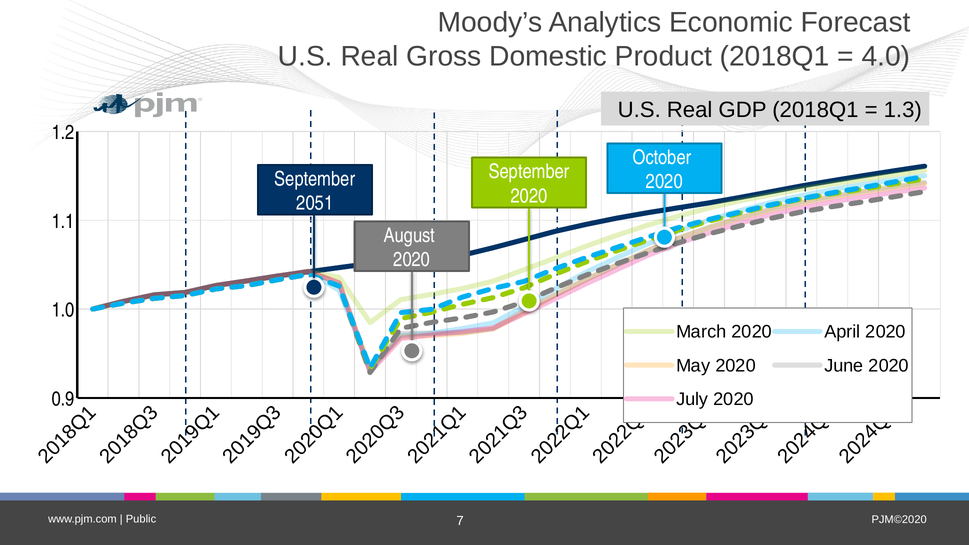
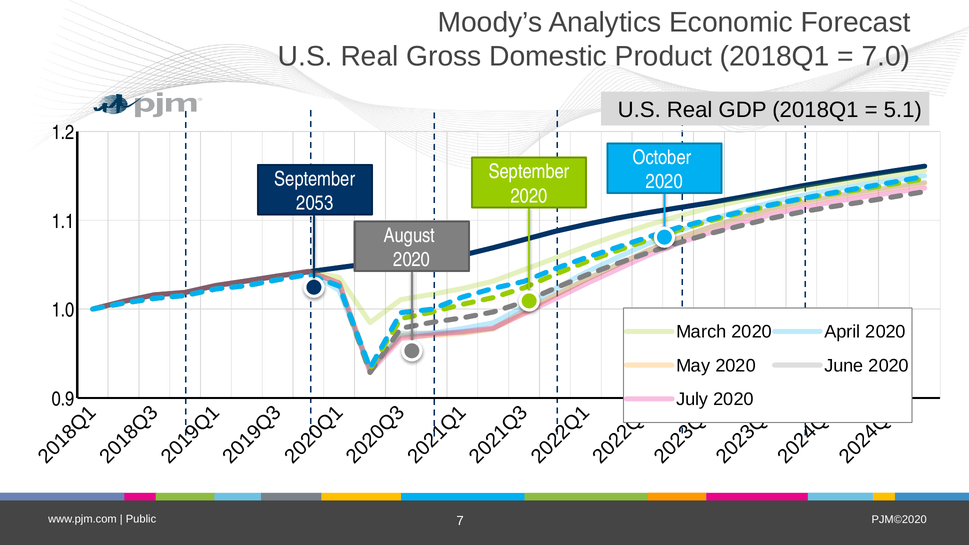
4.0: 4.0 -> 7.0
1.3: 1.3 -> 5.1
2051: 2051 -> 2053
